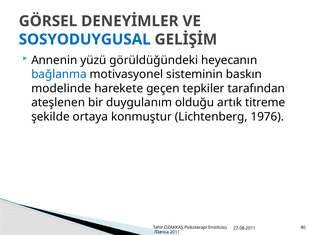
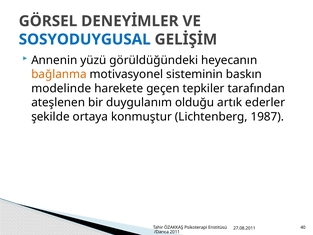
bağlanma colour: blue -> orange
titreme: titreme -> ederler
1976: 1976 -> 1987
